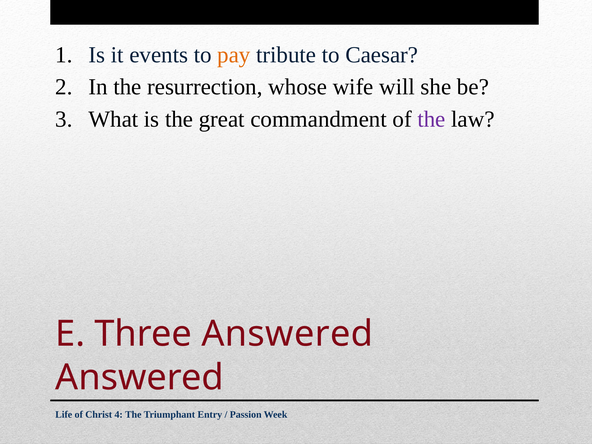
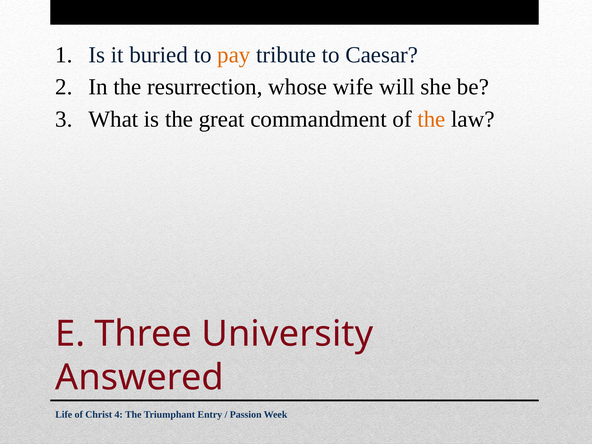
events: events -> buried
the at (431, 119) colour: purple -> orange
Three Answered: Answered -> University
